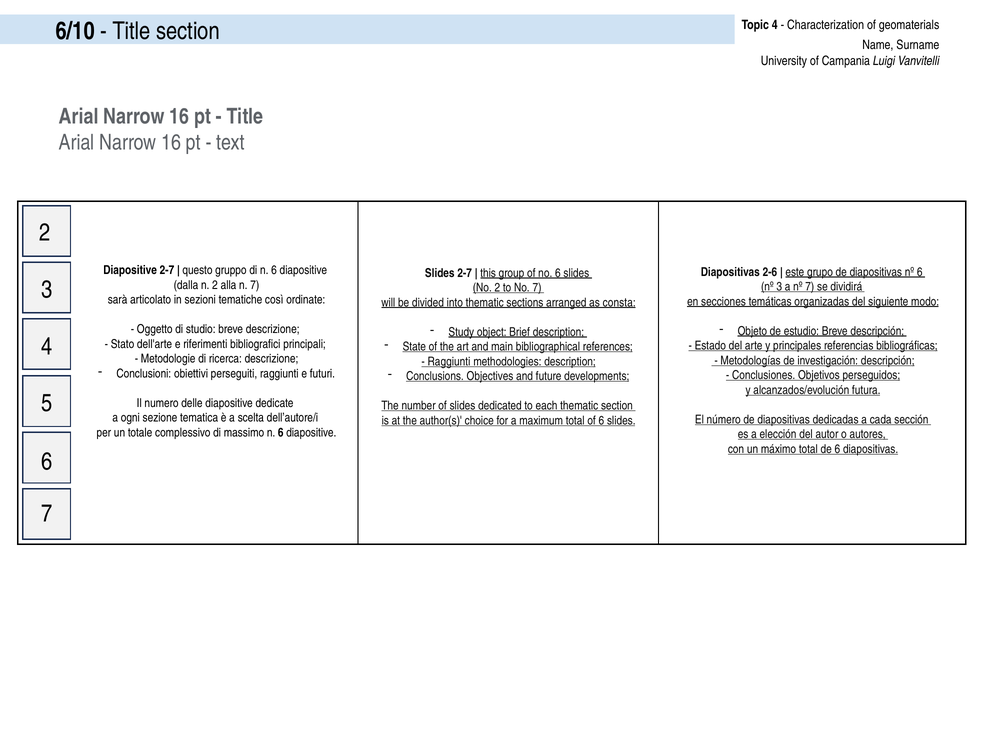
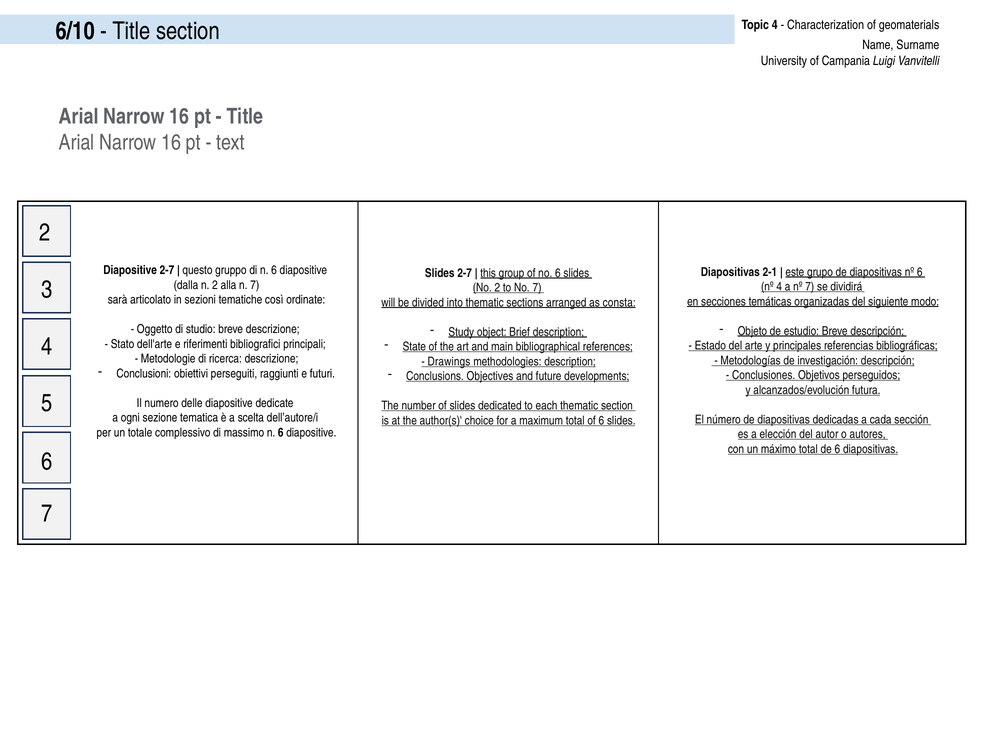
2-6: 2-6 -> 2-1
nº 3: 3 -> 4
Raggiunti at (449, 361): Raggiunti -> Drawings
